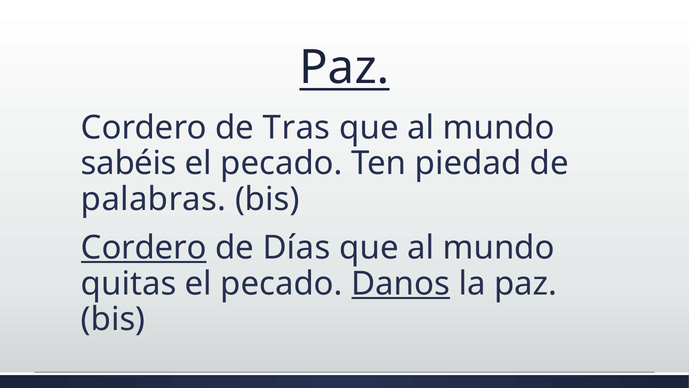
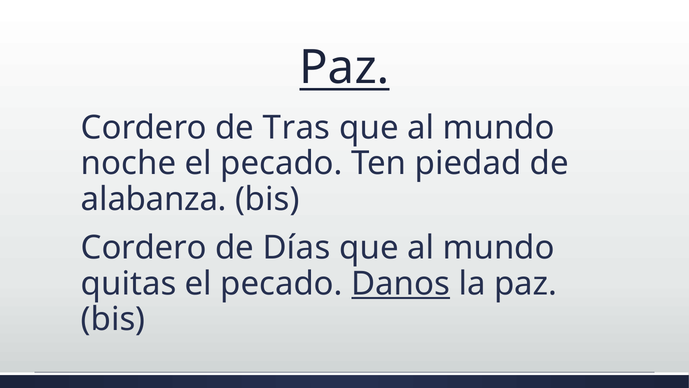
sabéis: sabéis -> noche
palabras: palabras -> alabanza
Cordero at (144, 248) underline: present -> none
